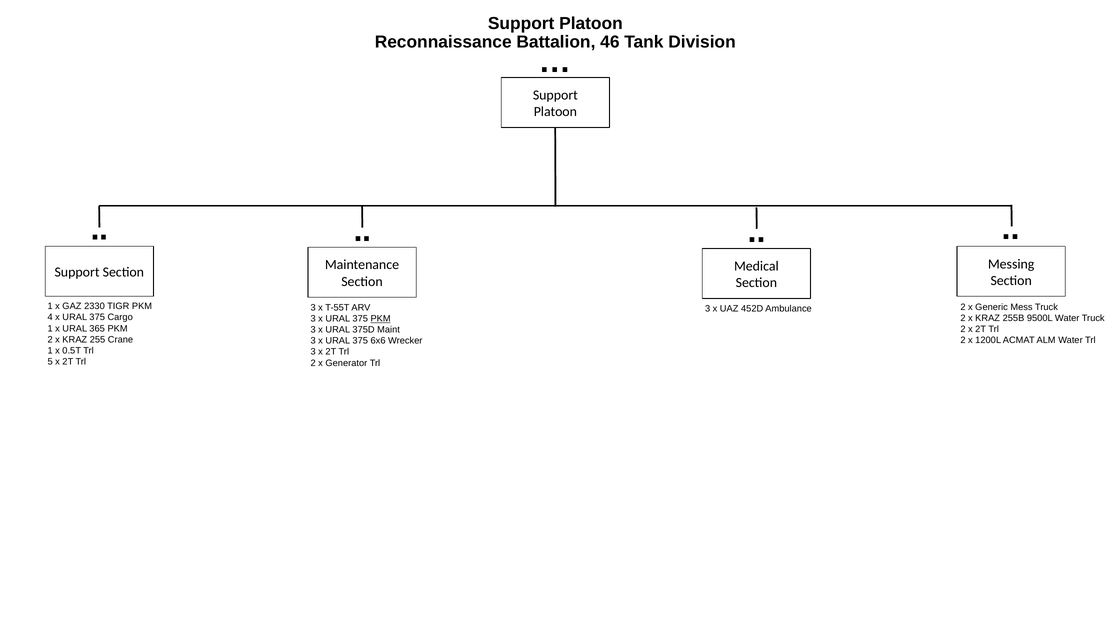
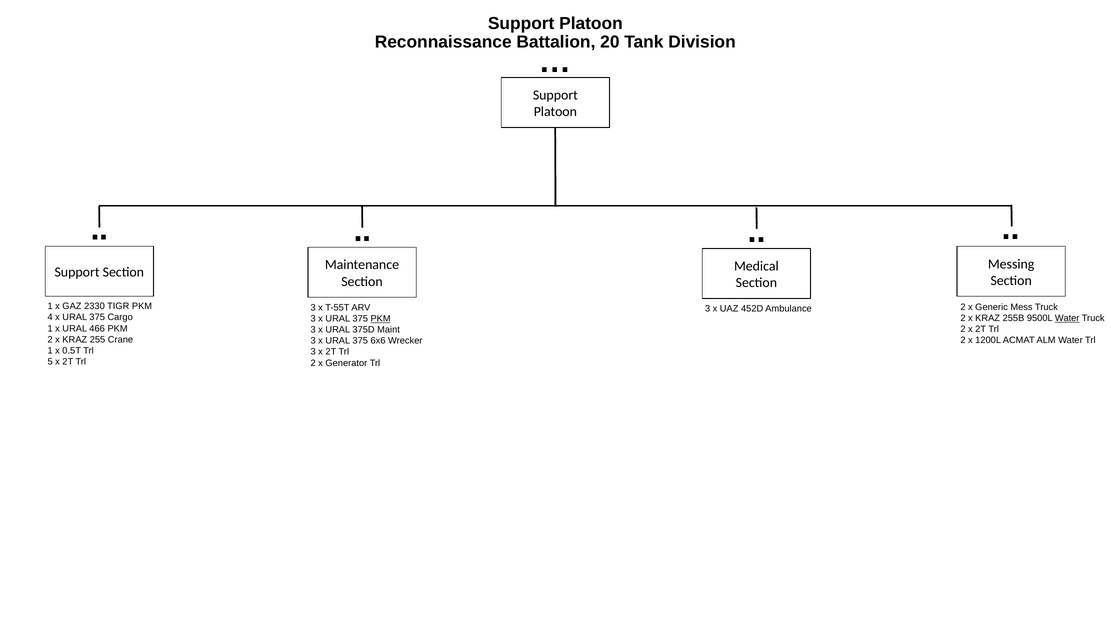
46: 46 -> 20
Water at (1067, 318) underline: none -> present
365: 365 -> 466
